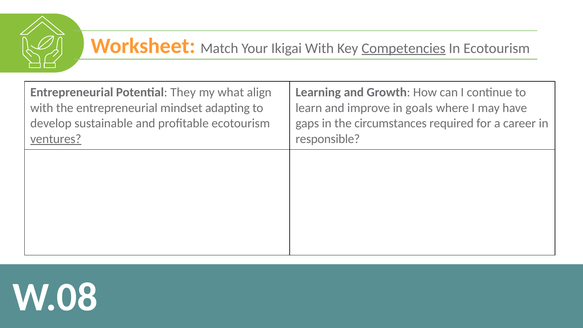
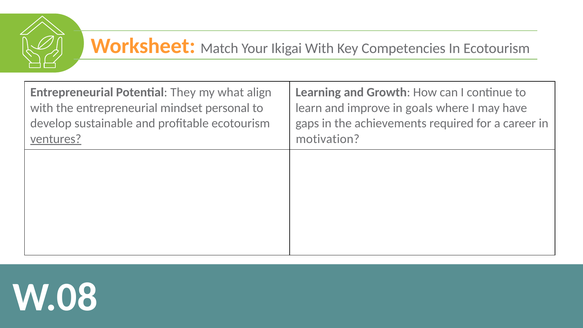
Competencies underline: present -> none
adapting: adapting -> personal
circumstances: circumstances -> achievements
responsible: responsible -> motivation
